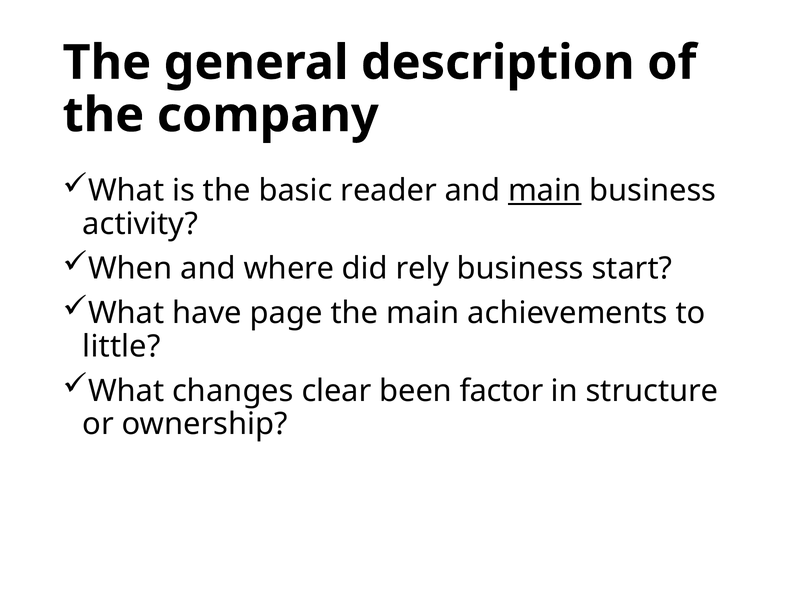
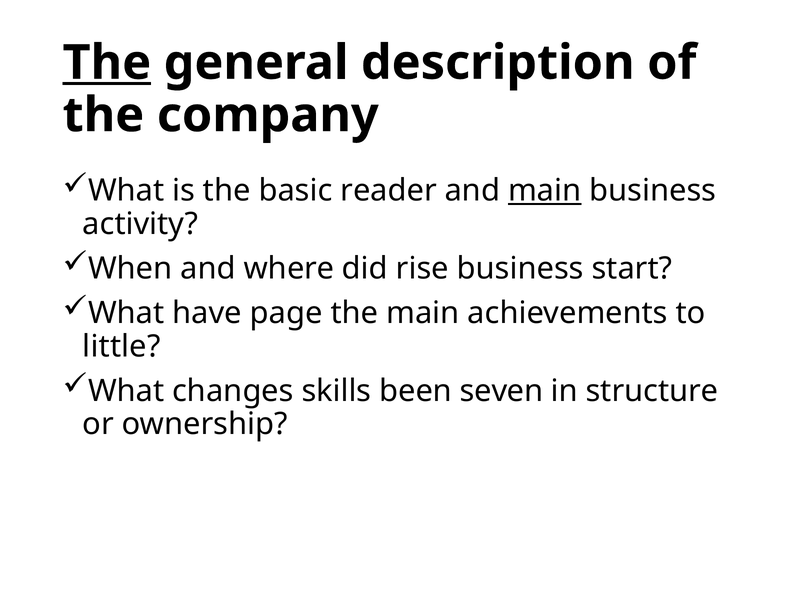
The at (107, 63) underline: none -> present
rely: rely -> rise
clear: clear -> skills
factor: factor -> seven
